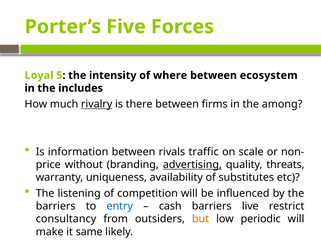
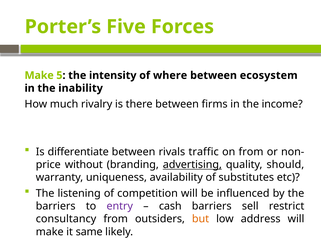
Loyal at (39, 76): Loyal -> Make
includes: includes -> inability
rivalry underline: present -> none
among: among -> income
information: information -> differentiate
on scale: scale -> from
threats: threats -> should
entry colour: blue -> purple
live: live -> sell
periodic: periodic -> address
